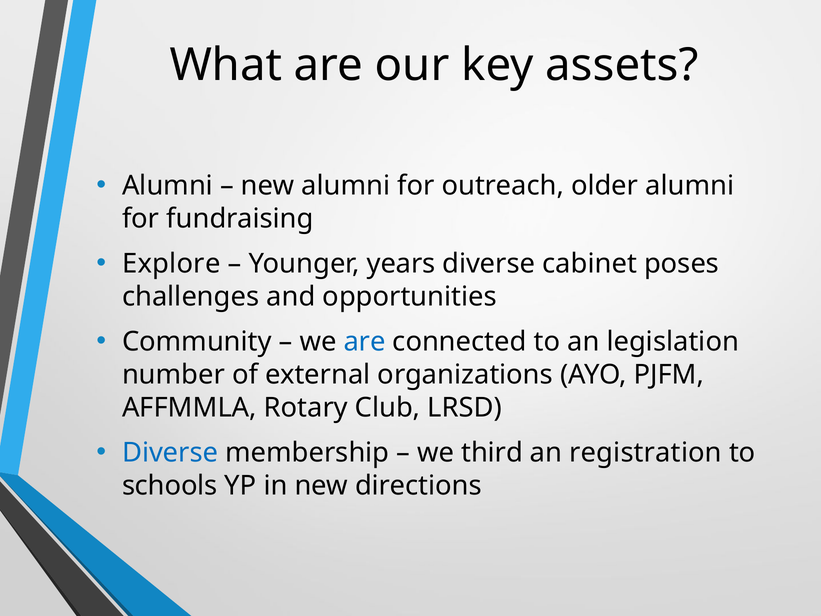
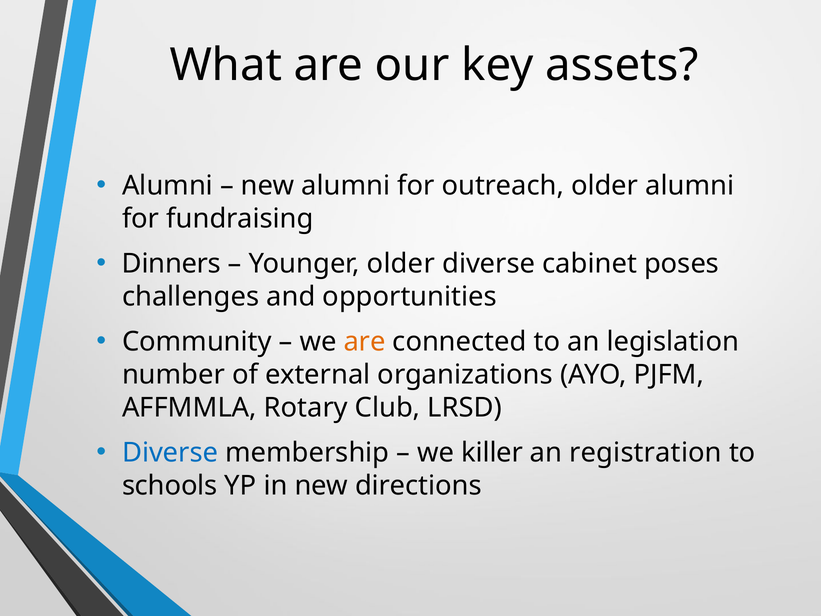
Explore: Explore -> Dinners
Younger years: years -> older
are at (365, 342) colour: blue -> orange
third: third -> killer
